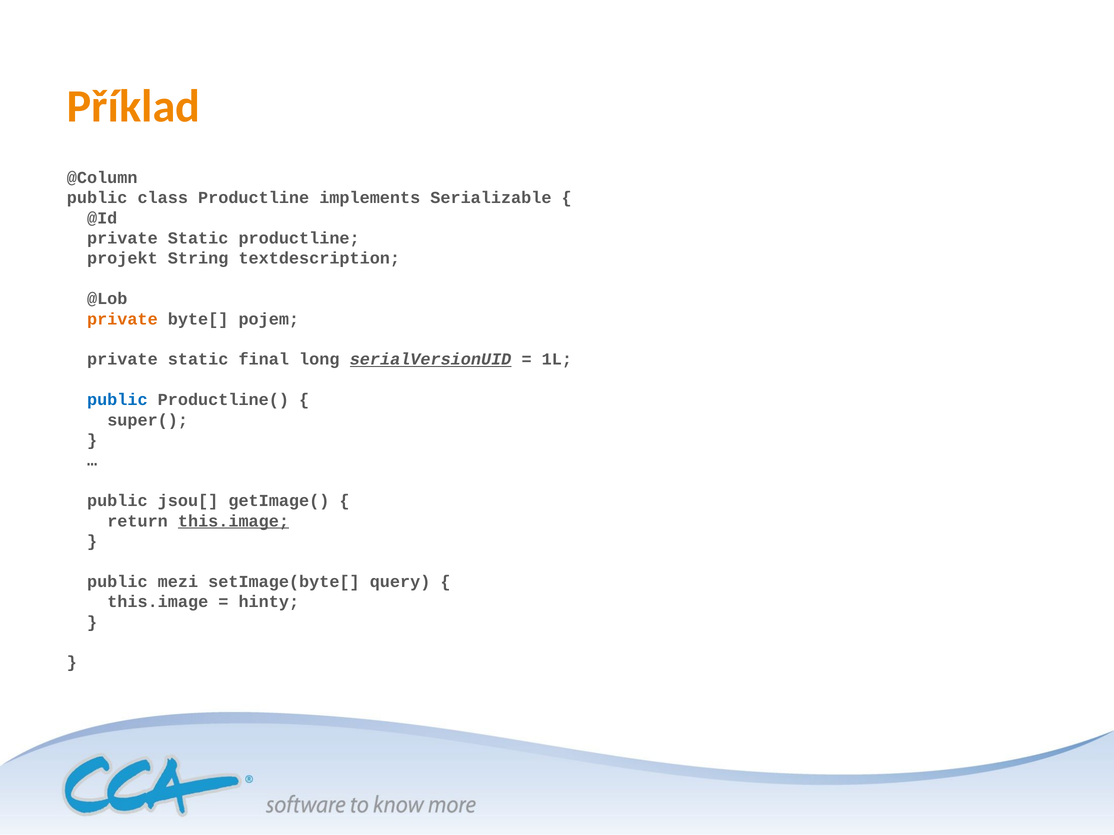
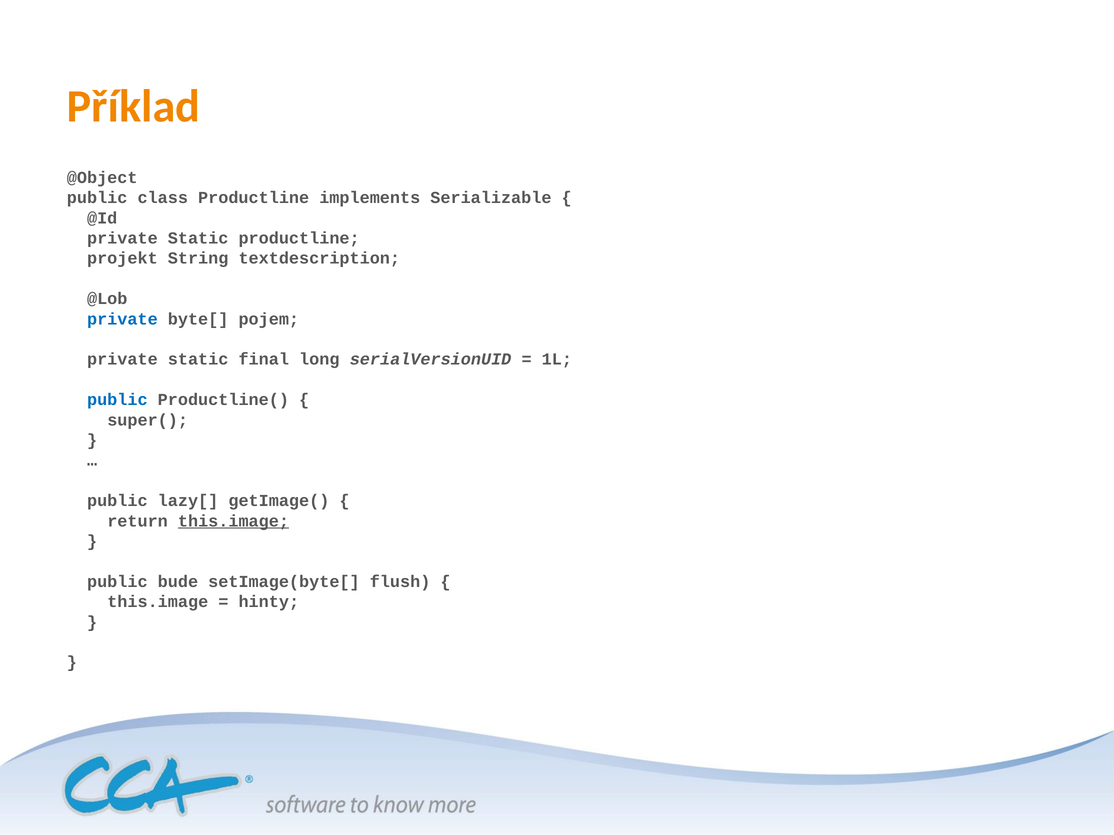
@Column: @Column -> @Object
private at (122, 319) colour: orange -> blue
serialVersionUID underline: present -> none
jsou[: jsou[ -> lazy[
mezi: mezi -> bude
query: query -> flush
